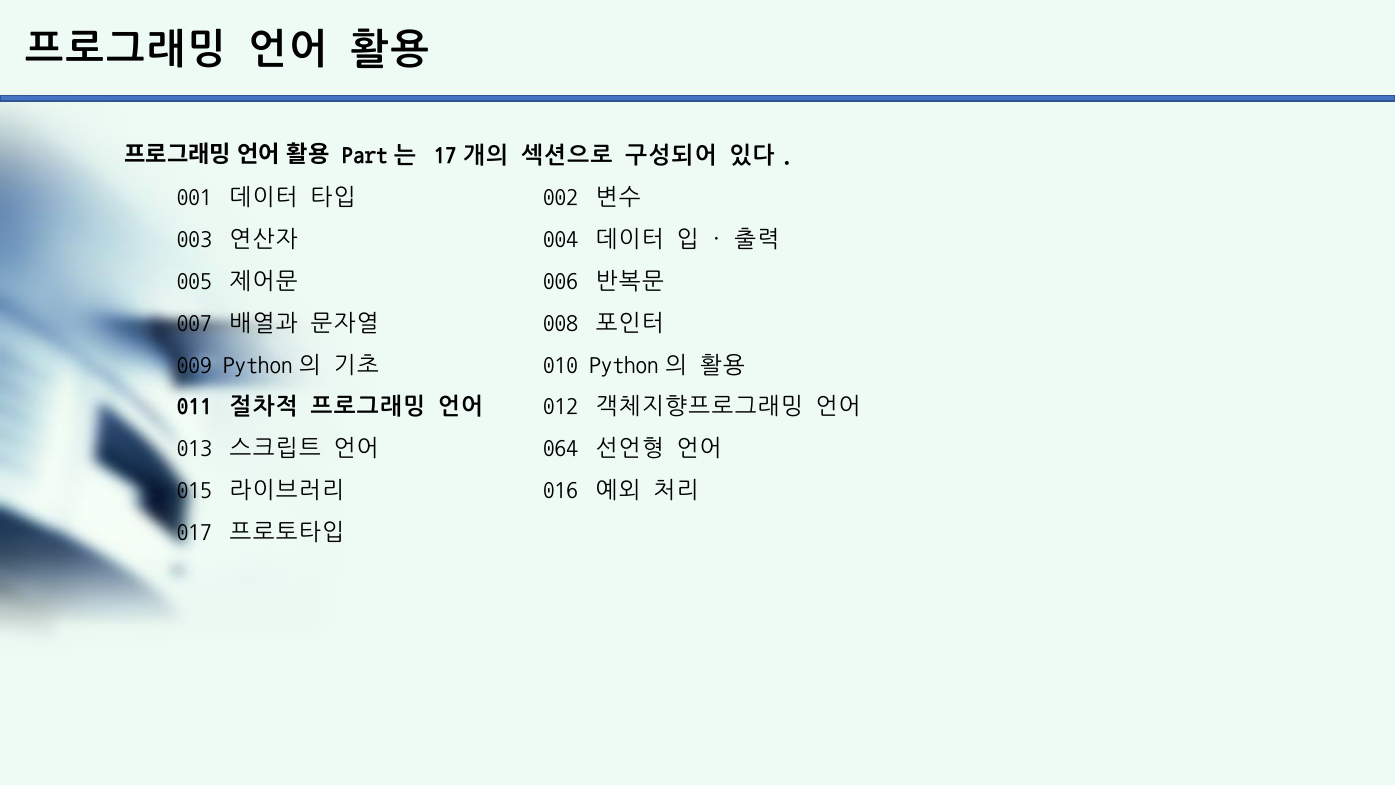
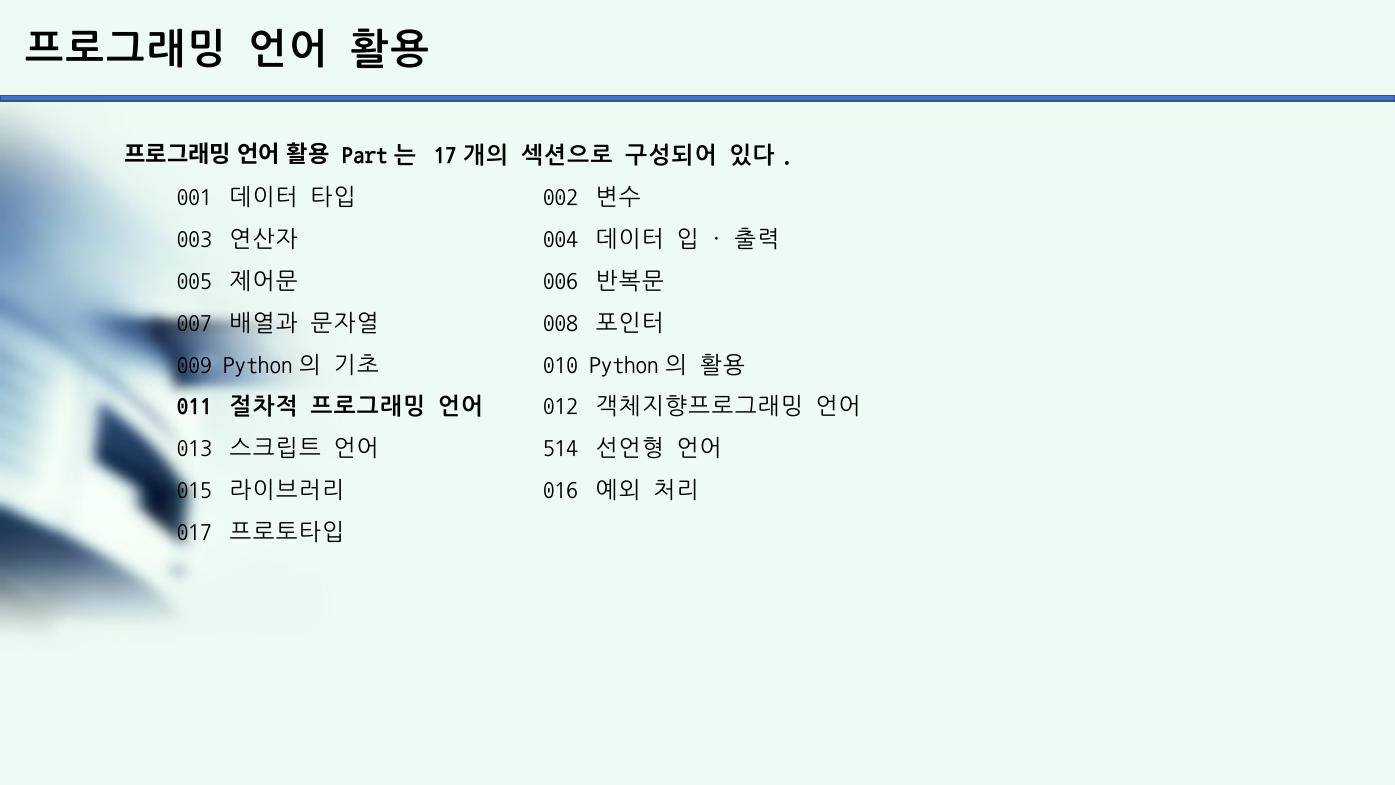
064: 064 -> 514
